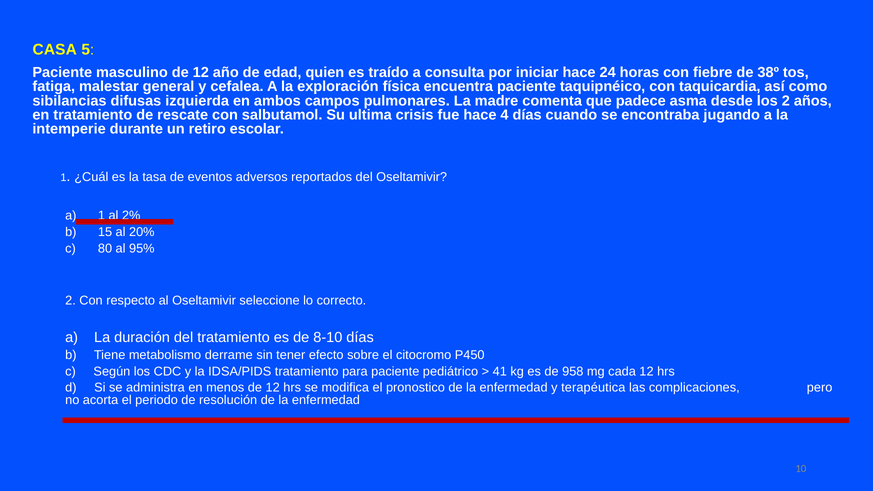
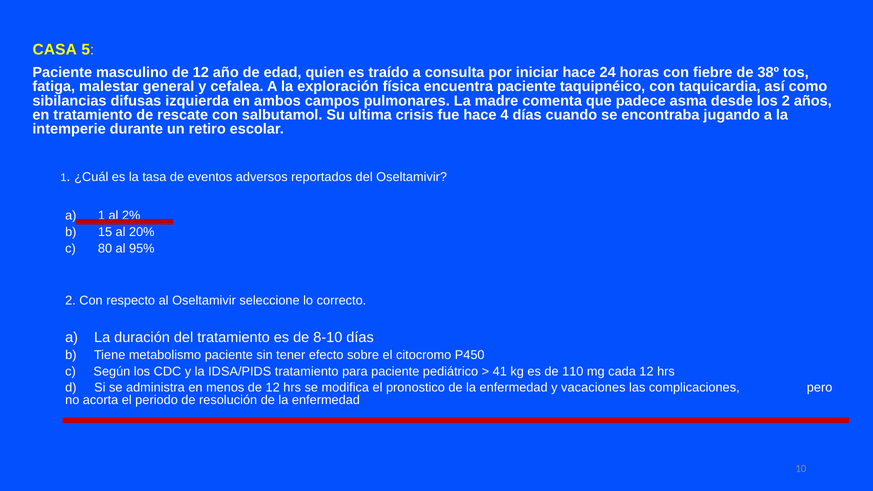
metabolismo derrame: derrame -> paciente
958: 958 -> 110
terapéutica: terapéutica -> vacaciones
